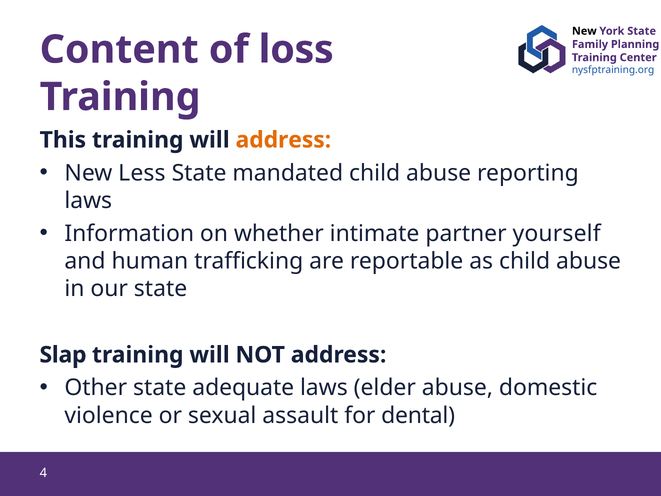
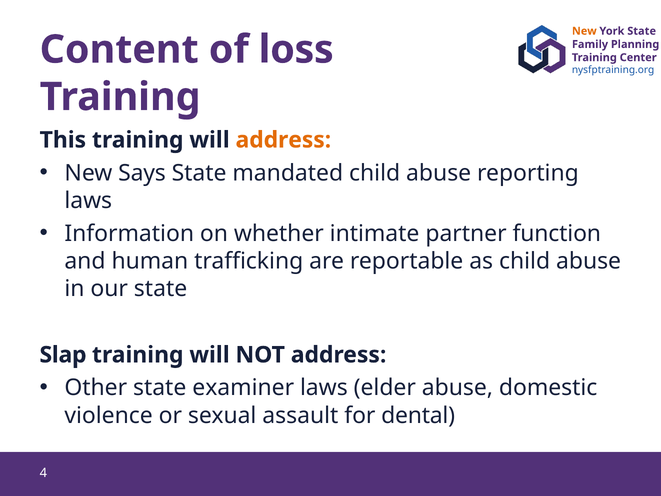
New at (584, 31) colour: black -> orange
Less: Less -> Says
yourself: yourself -> function
adequate: adequate -> examiner
